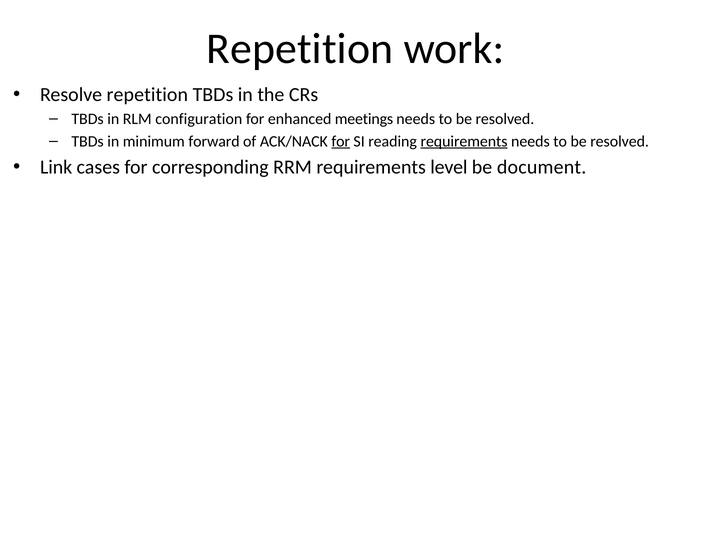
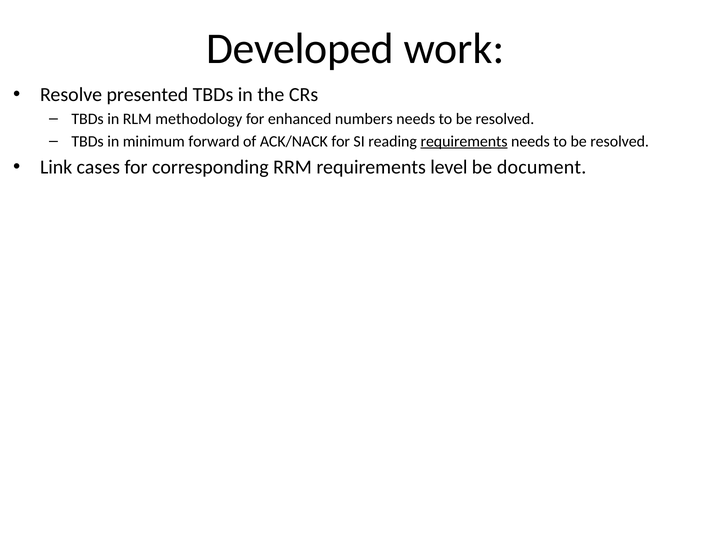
Repetition at (300, 49): Repetition -> Developed
Resolve repetition: repetition -> presented
configuration: configuration -> methodology
meetings: meetings -> numbers
for at (341, 141) underline: present -> none
